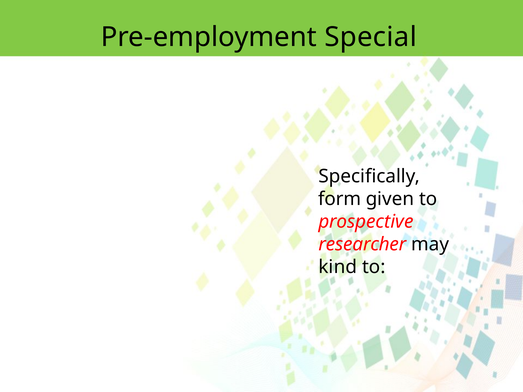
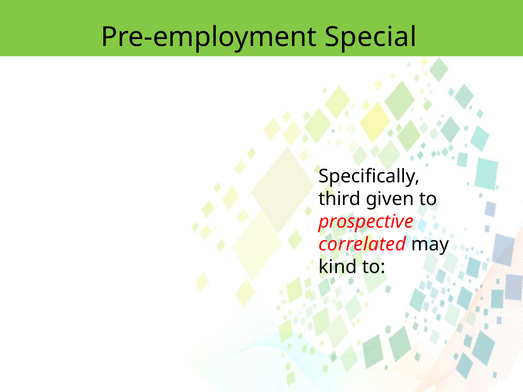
form: form -> third
researcher: researcher -> correlated
